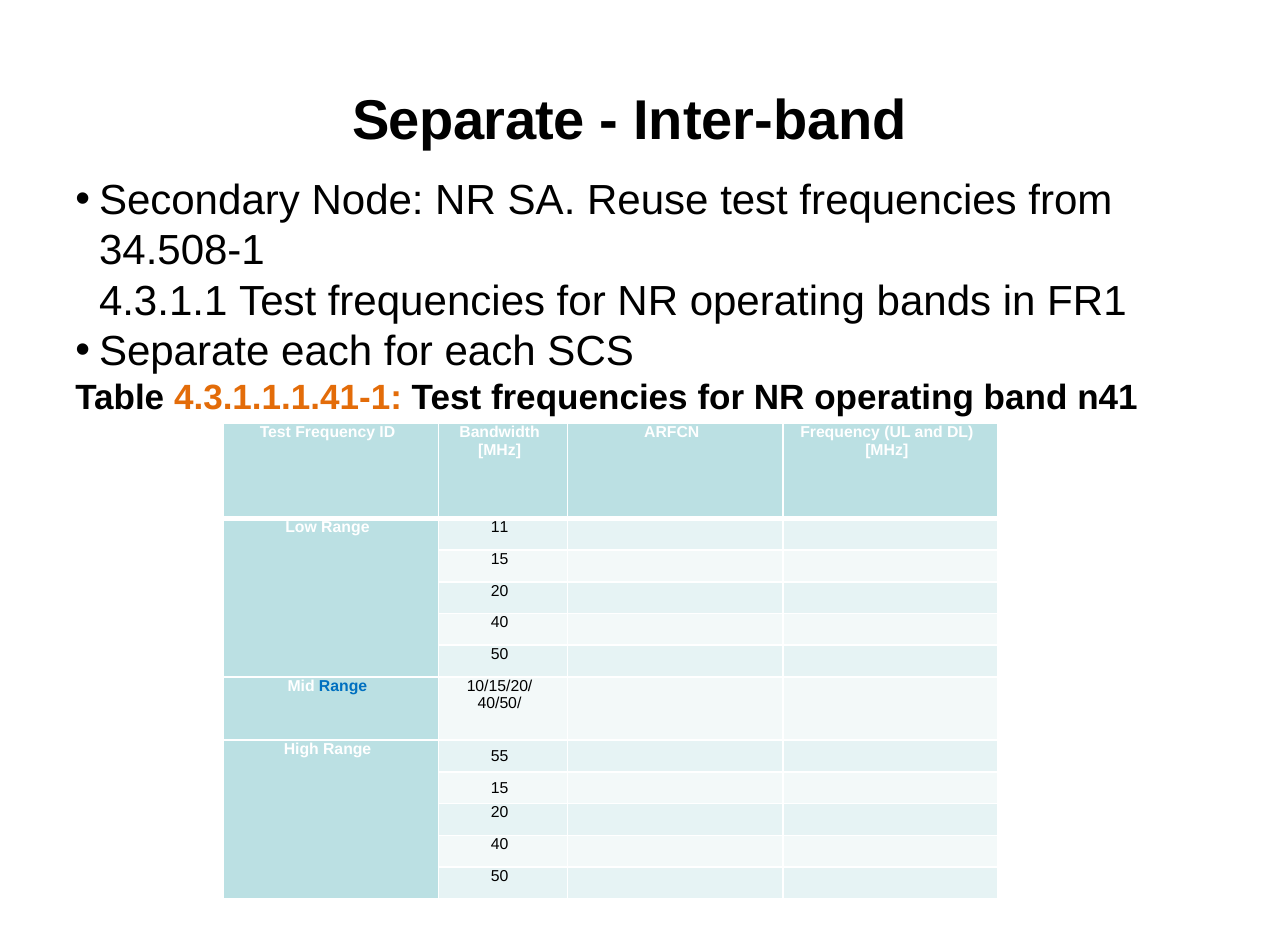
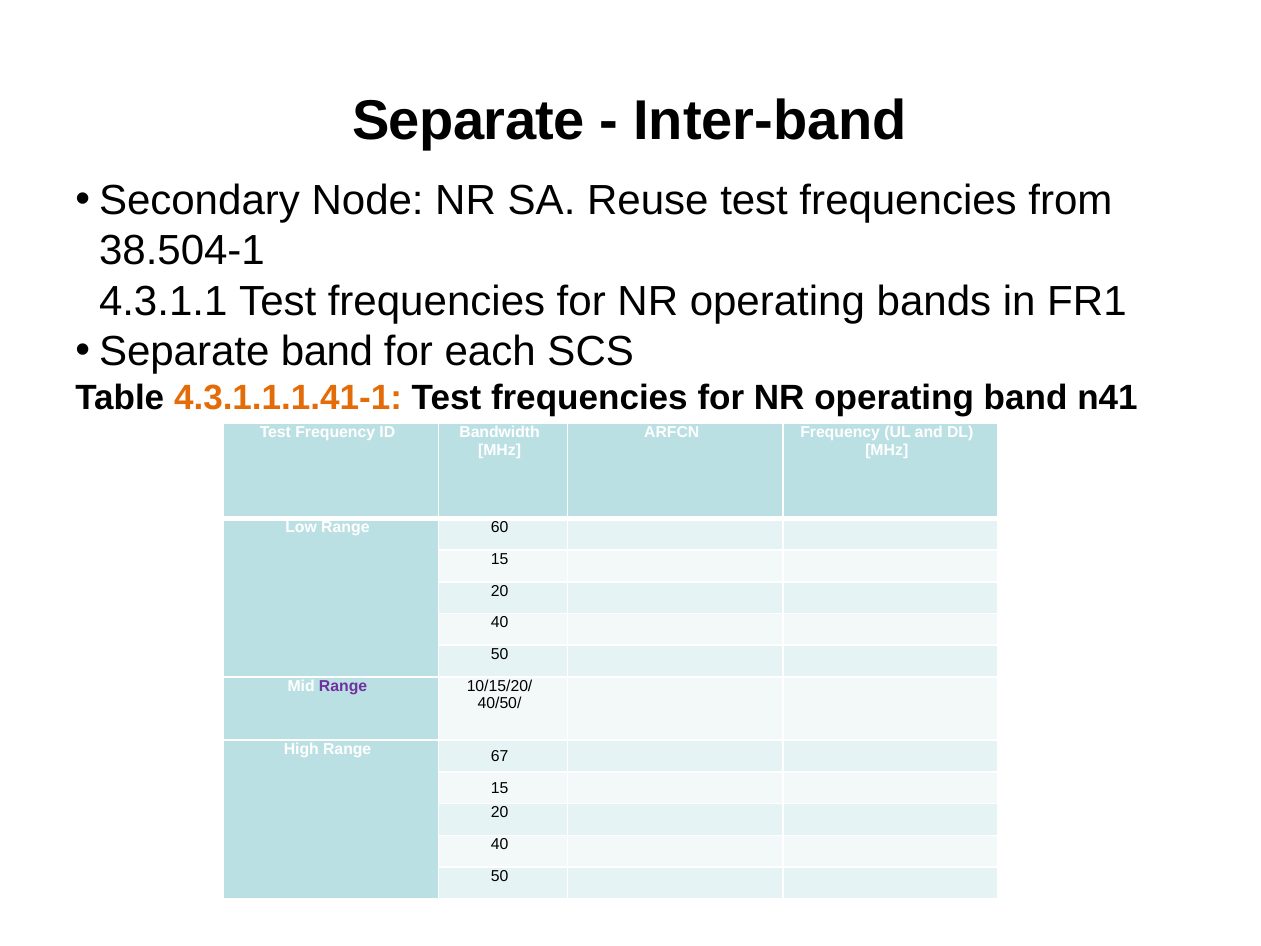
34.508-1: 34.508-1 -> 38.504-1
Separate each: each -> band
11: 11 -> 60
Range at (343, 686) colour: blue -> purple
55: 55 -> 67
